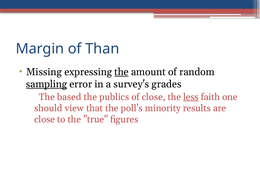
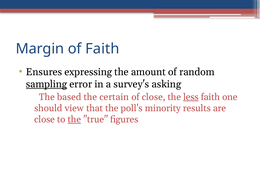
of Than: Than -> Faith
Missing: Missing -> Ensures
the at (122, 72) underline: present -> none
grades: grades -> asking
publics: publics -> certain
the at (74, 119) underline: none -> present
